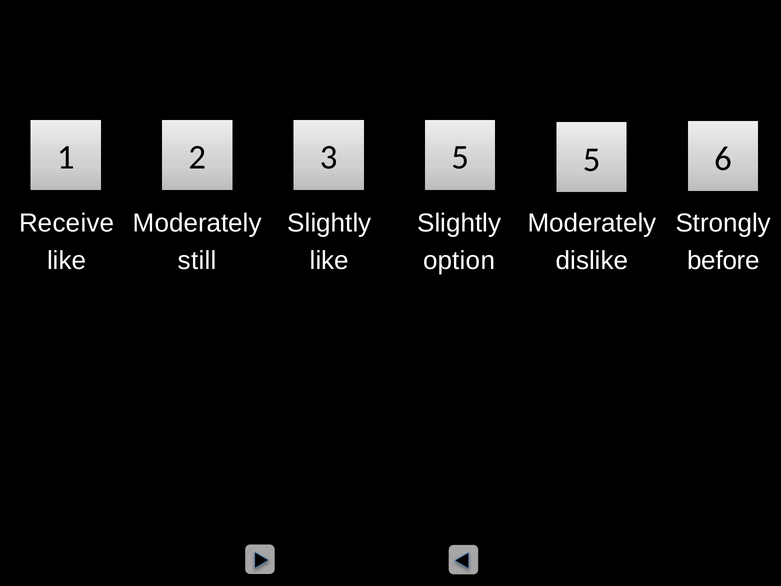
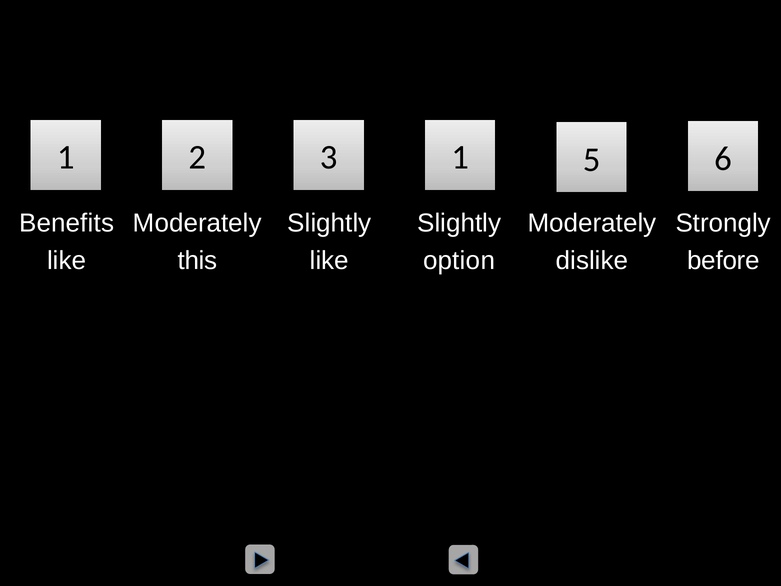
3 5: 5 -> 1
Receive: Receive -> Benefits
still: still -> this
